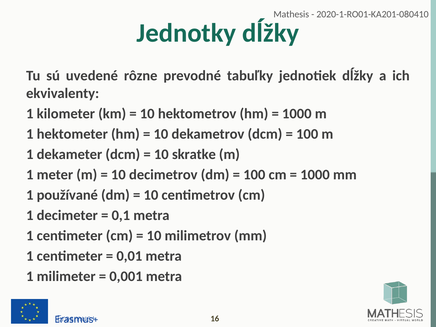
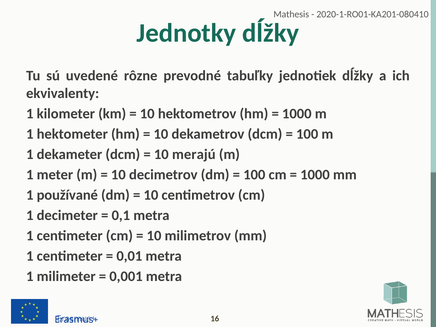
skratke: skratke -> merajú
